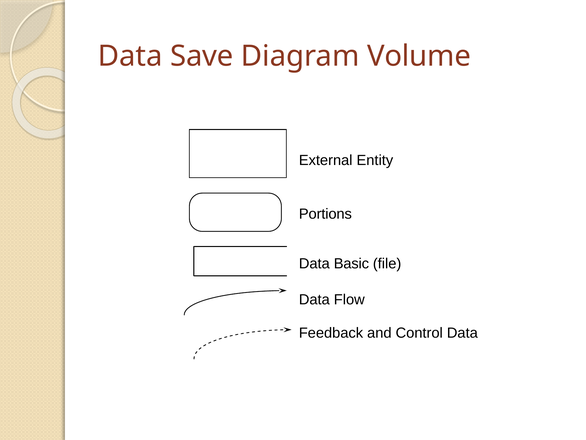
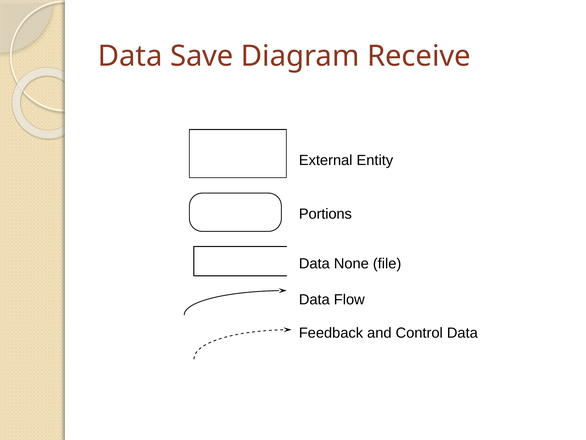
Volume: Volume -> Receive
Basic: Basic -> None
